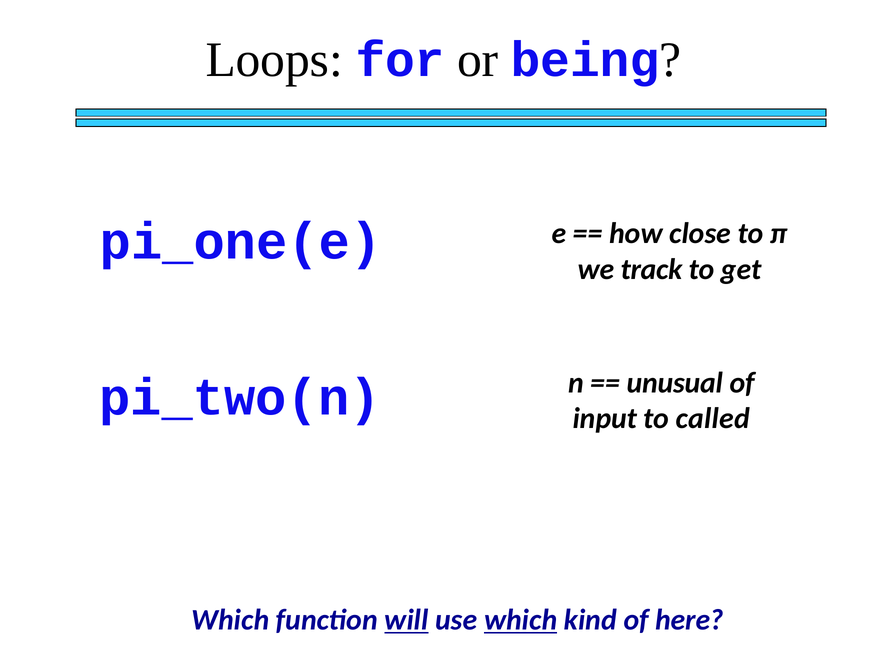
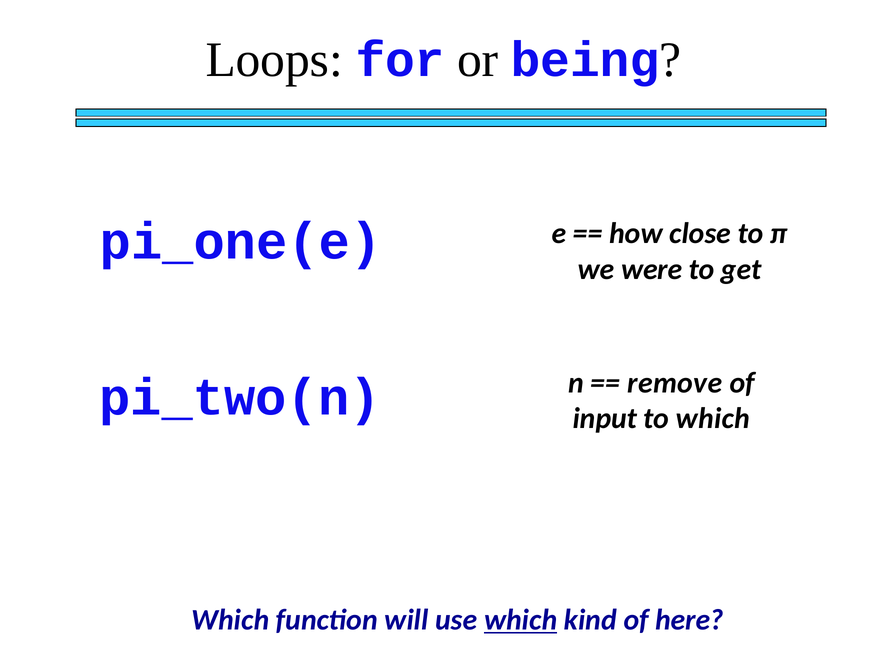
track: track -> were
unusual: unusual -> remove
to called: called -> which
will underline: present -> none
